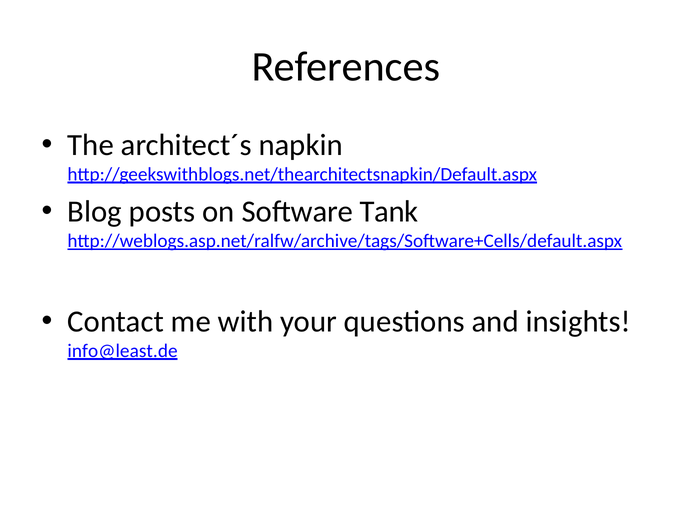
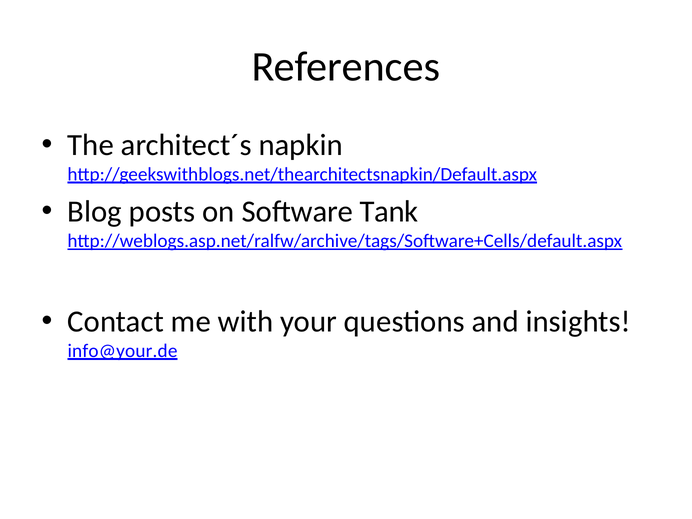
info@least.de: info@least.de -> info@your.de
